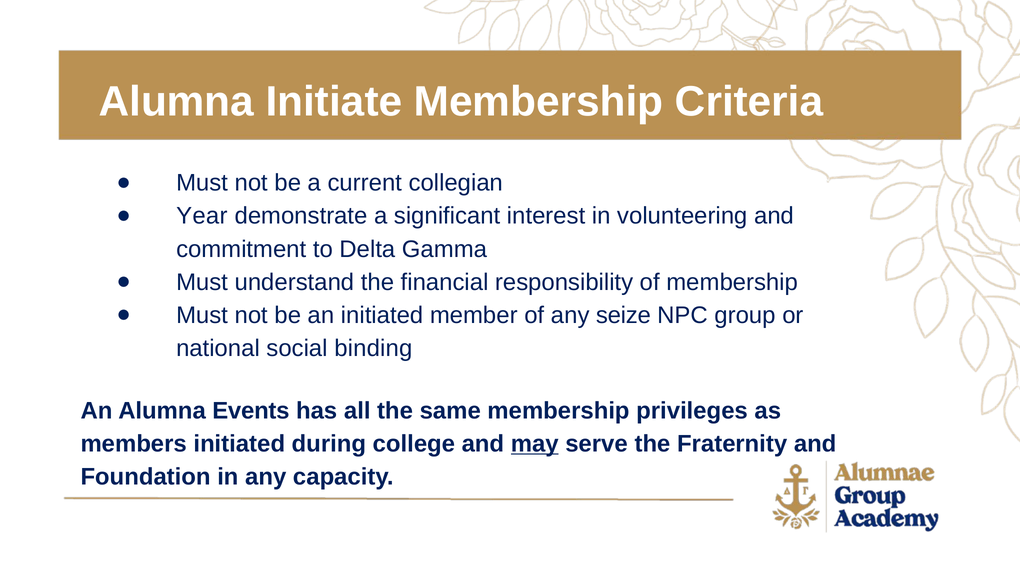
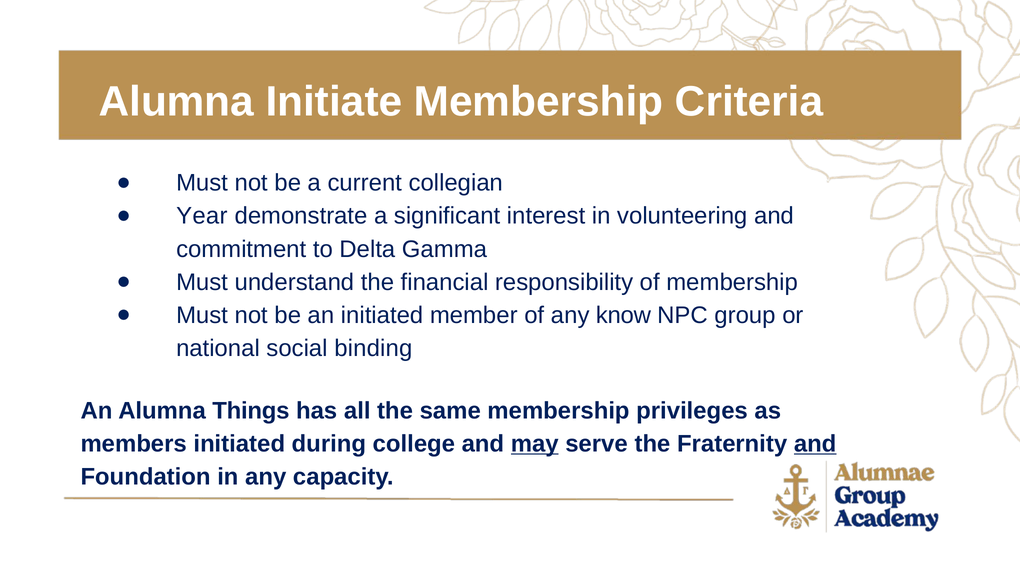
seize: seize -> know
Events: Events -> Things
and at (815, 443) underline: none -> present
